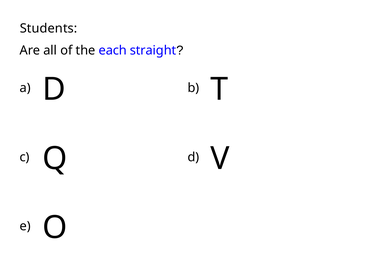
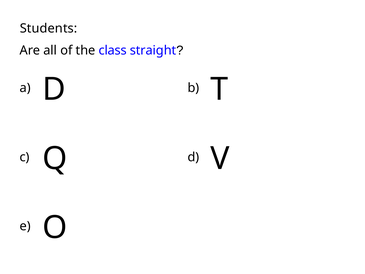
each: each -> class
